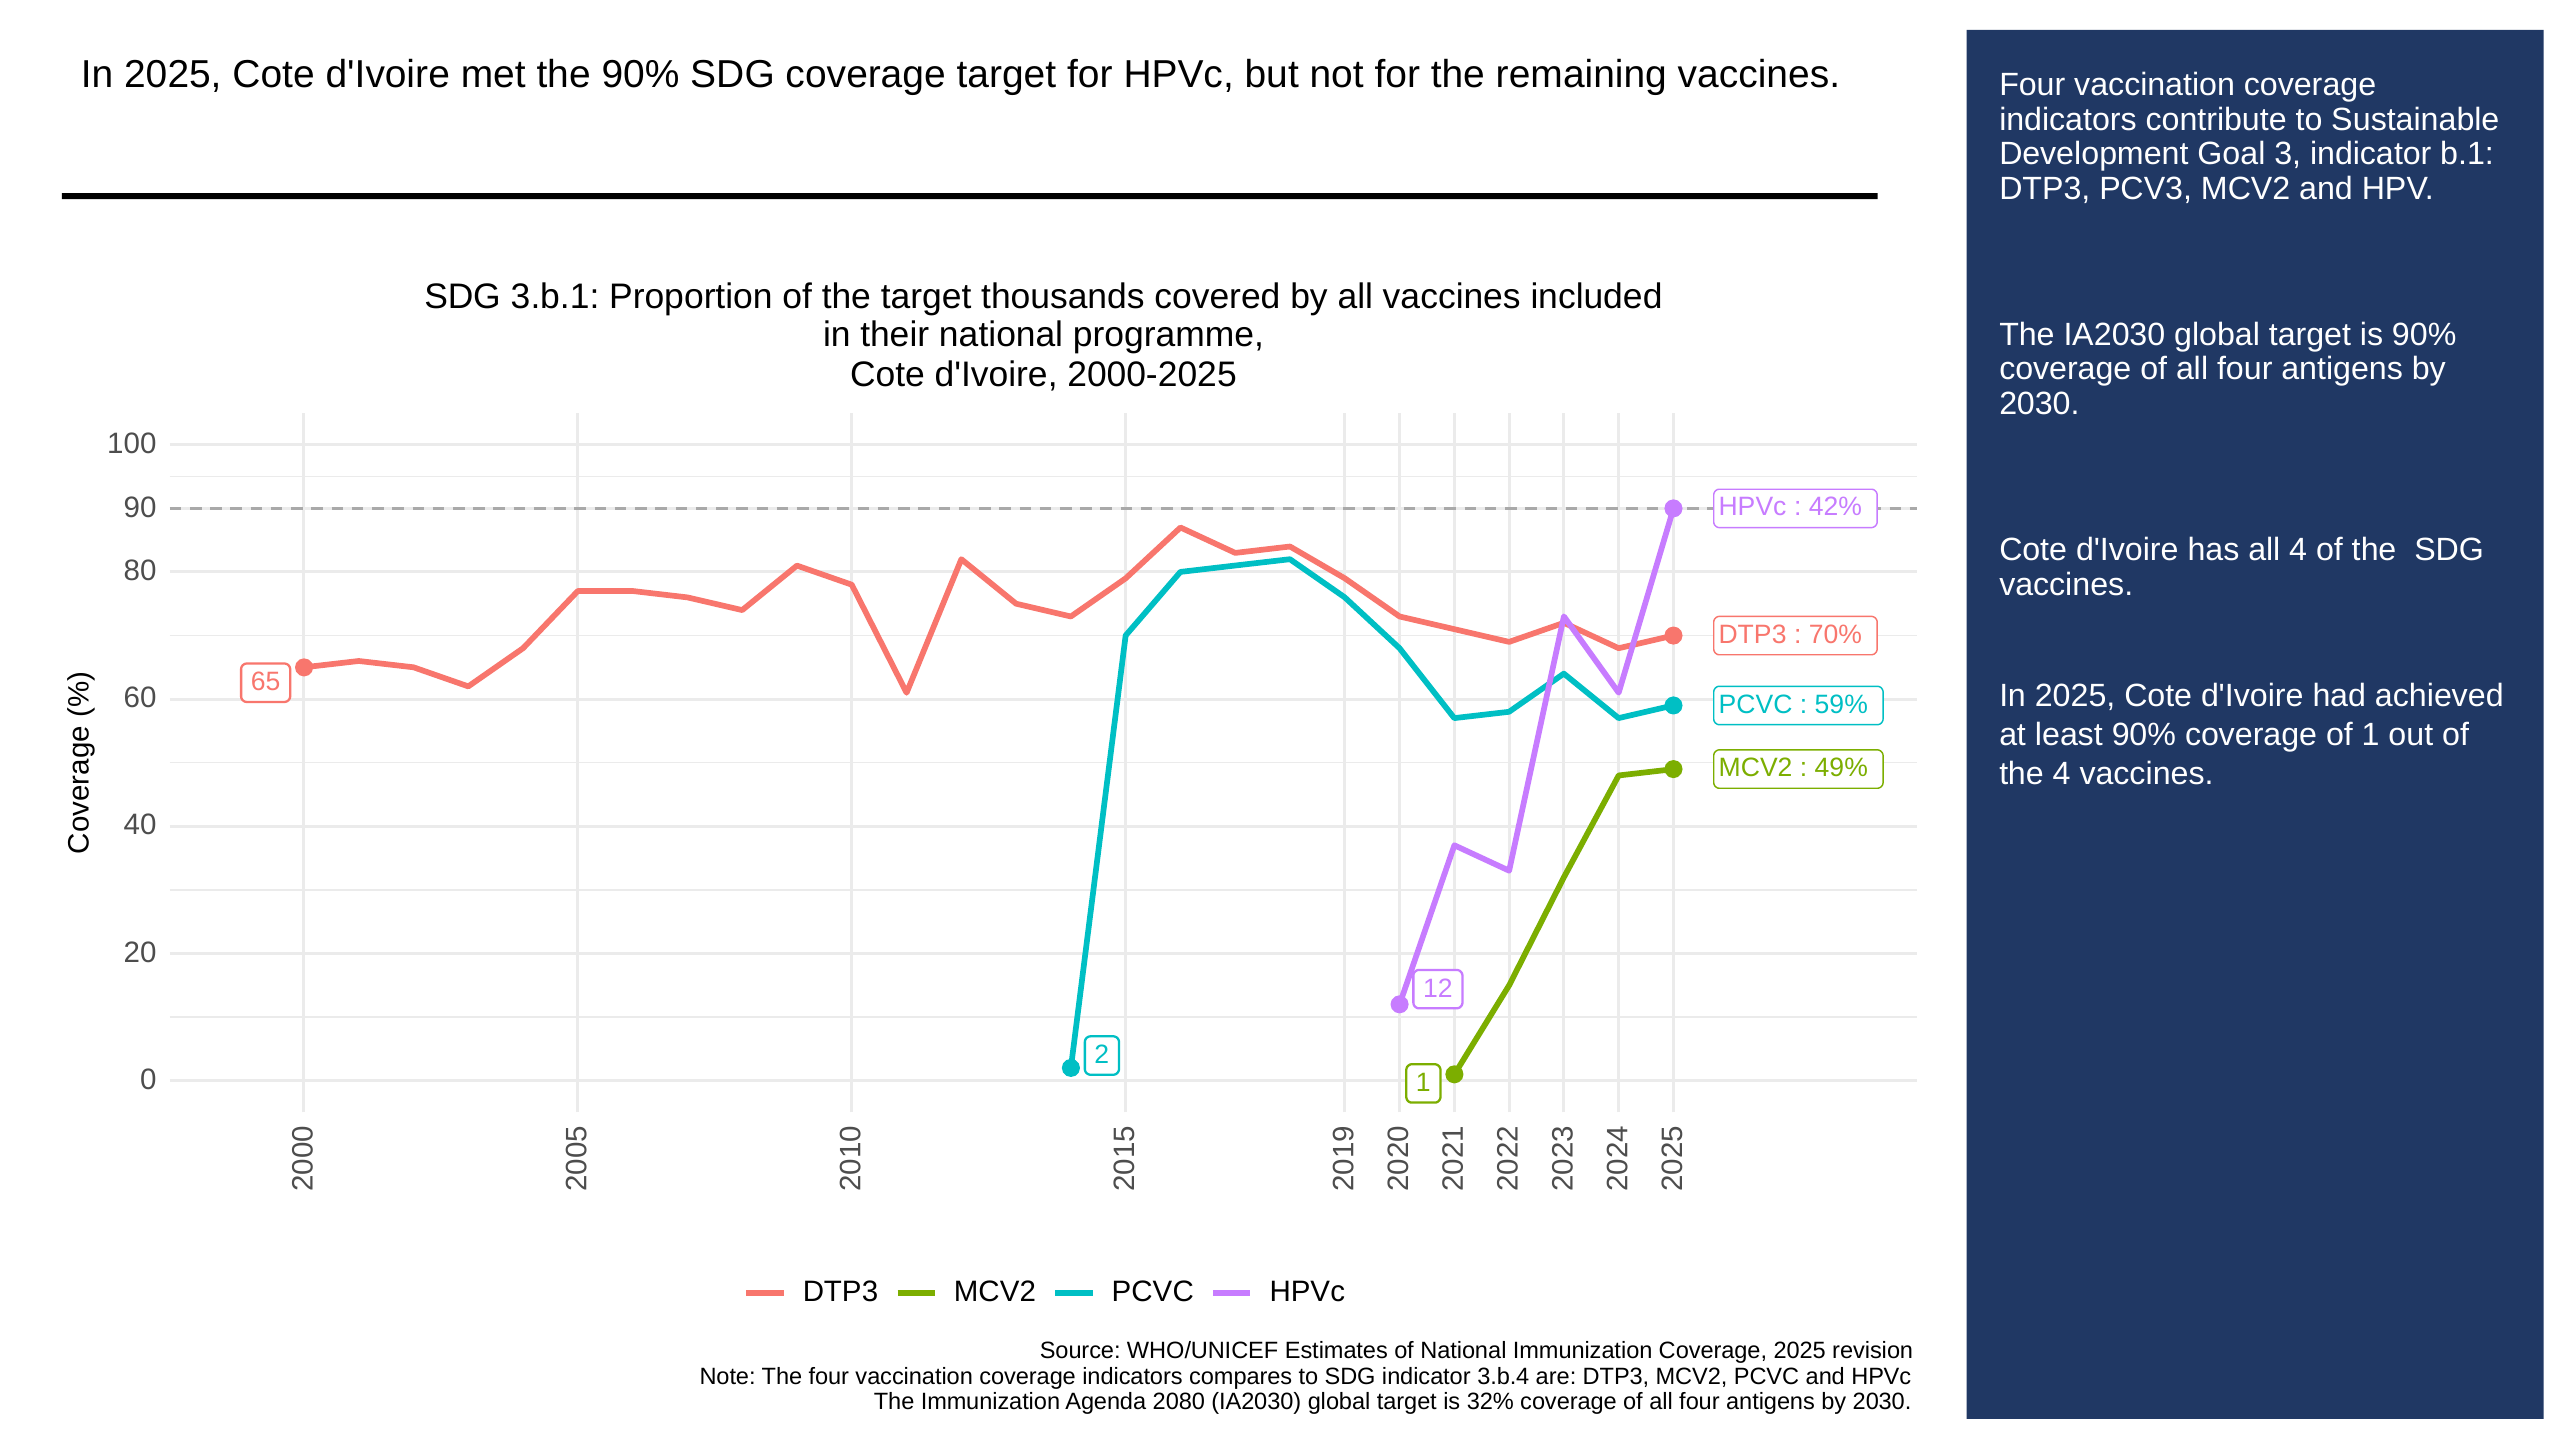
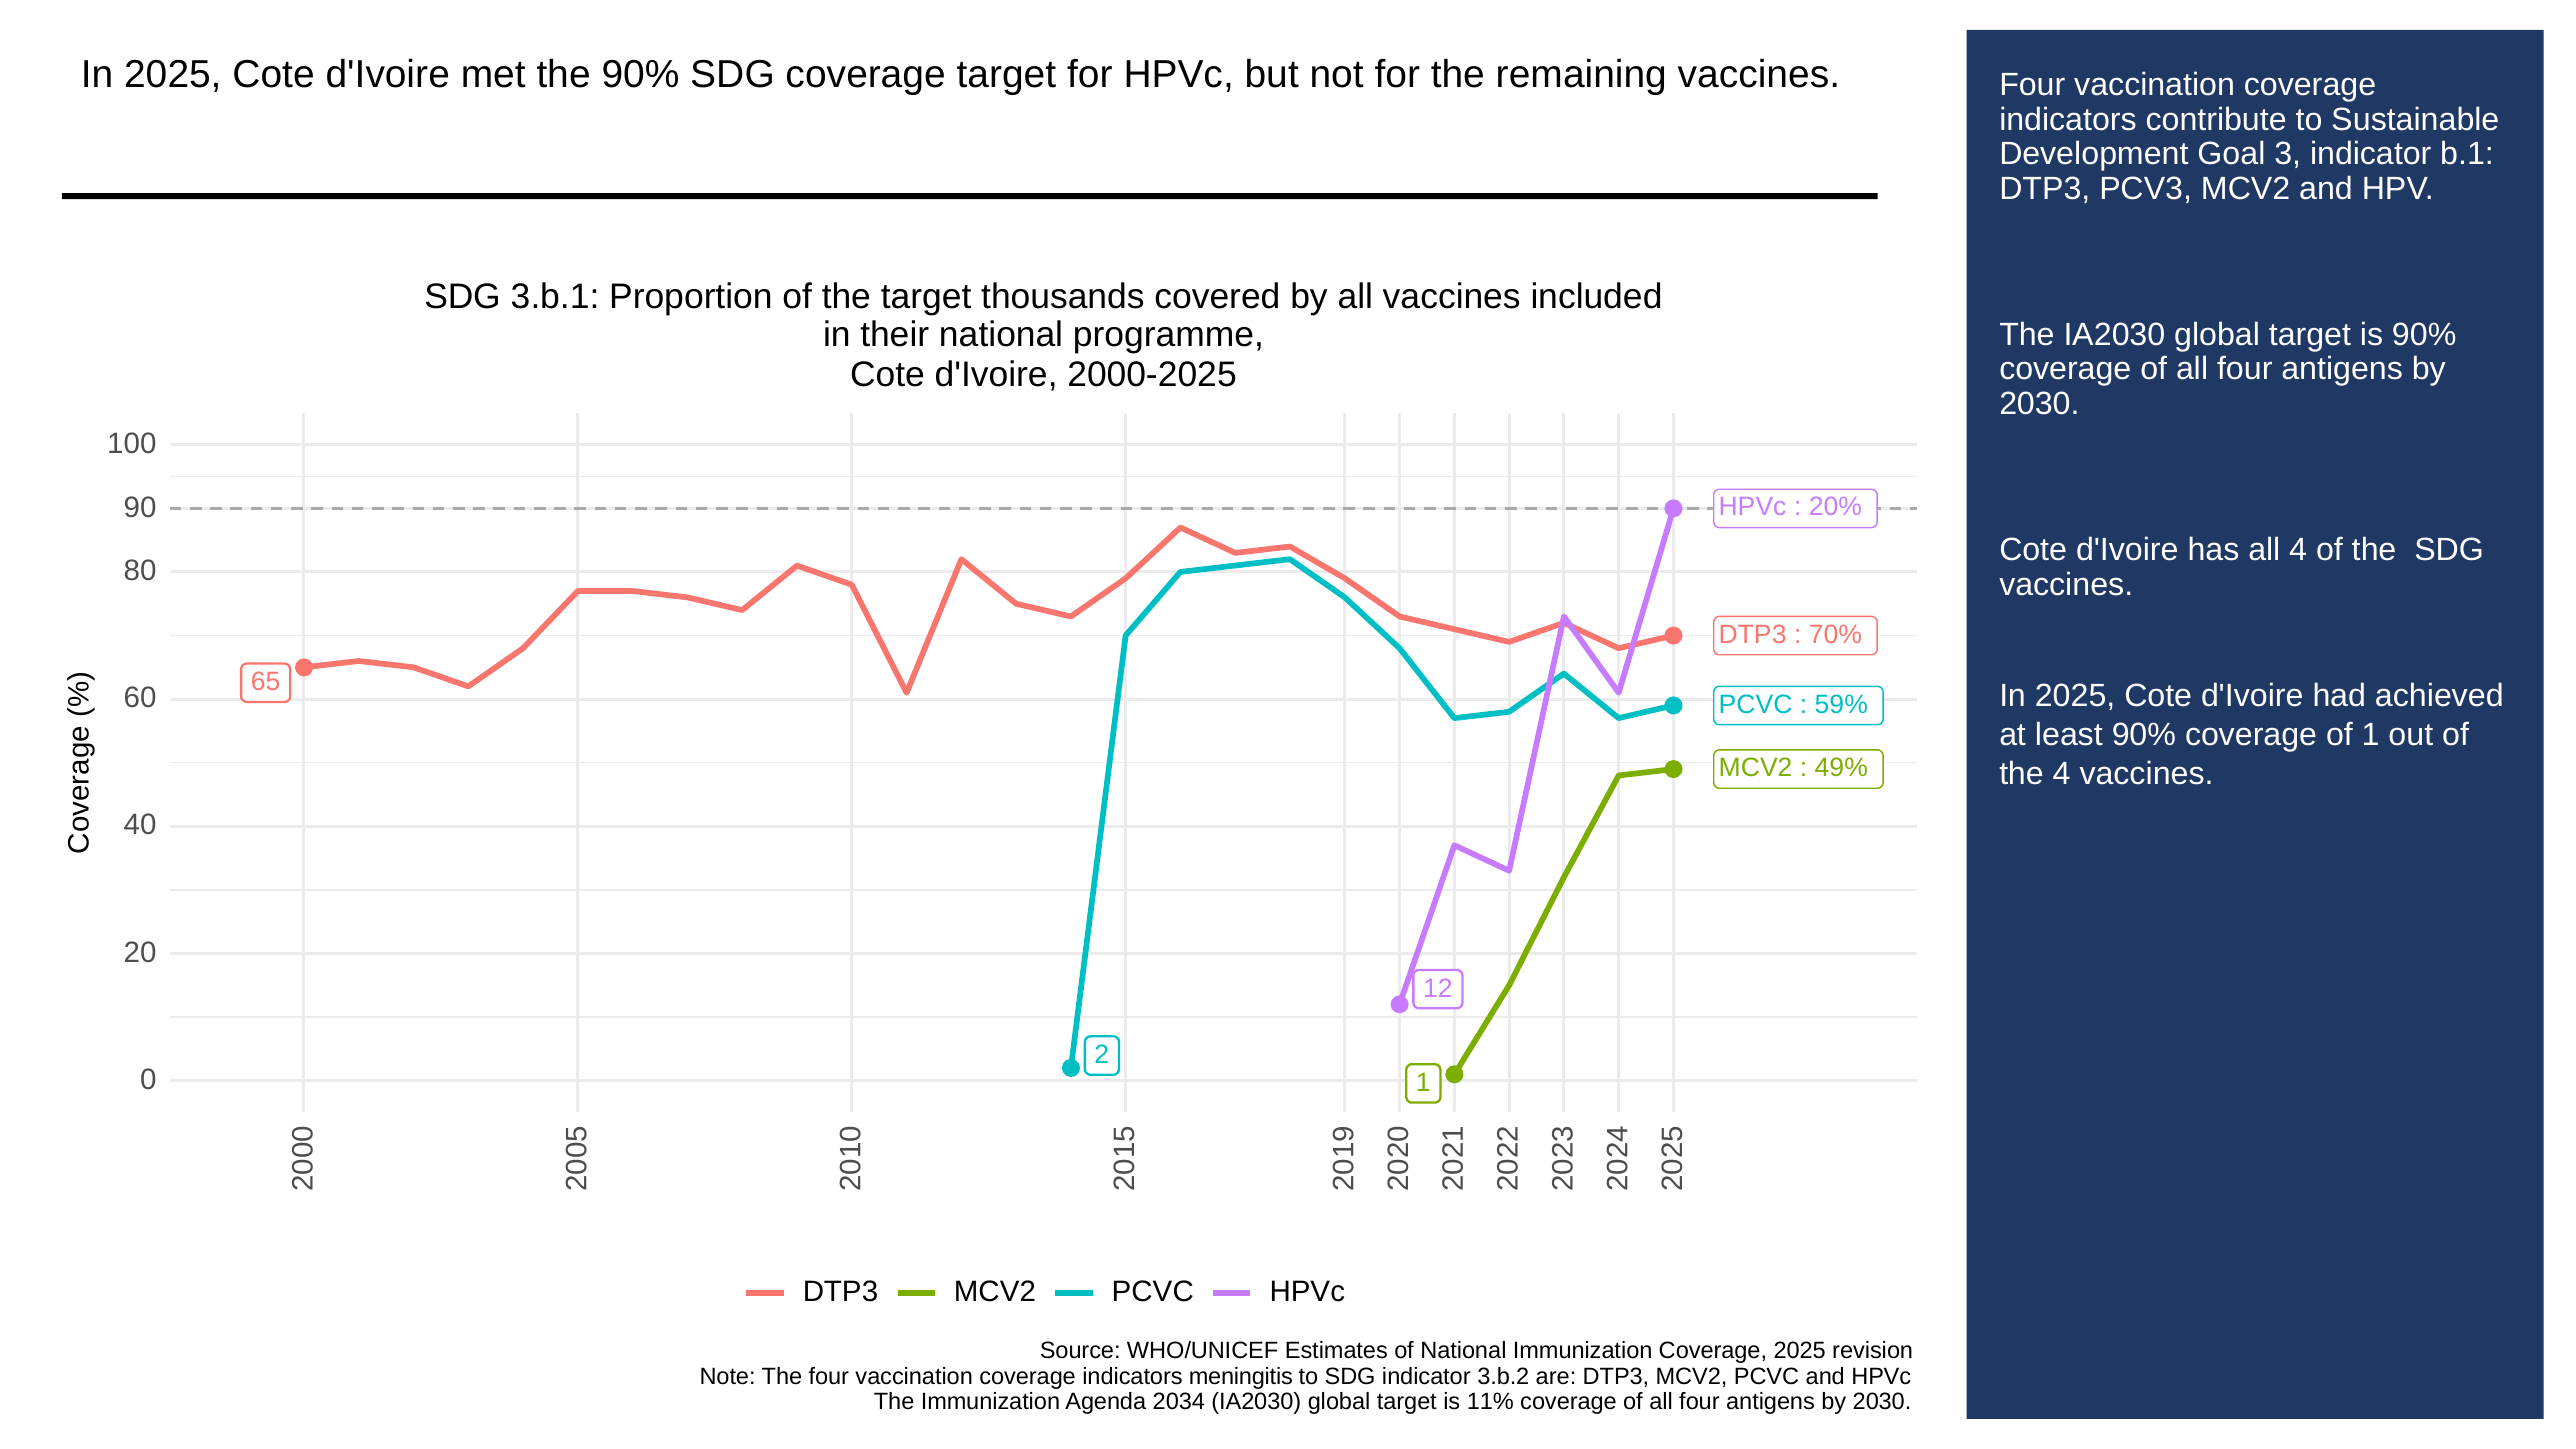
42%: 42% -> 20%
compares: compares -> meningitis
3.b.4: 3.b.4 -> 3.b.2
2080: 2080 -> 2034
32%: 32% -> 11%
